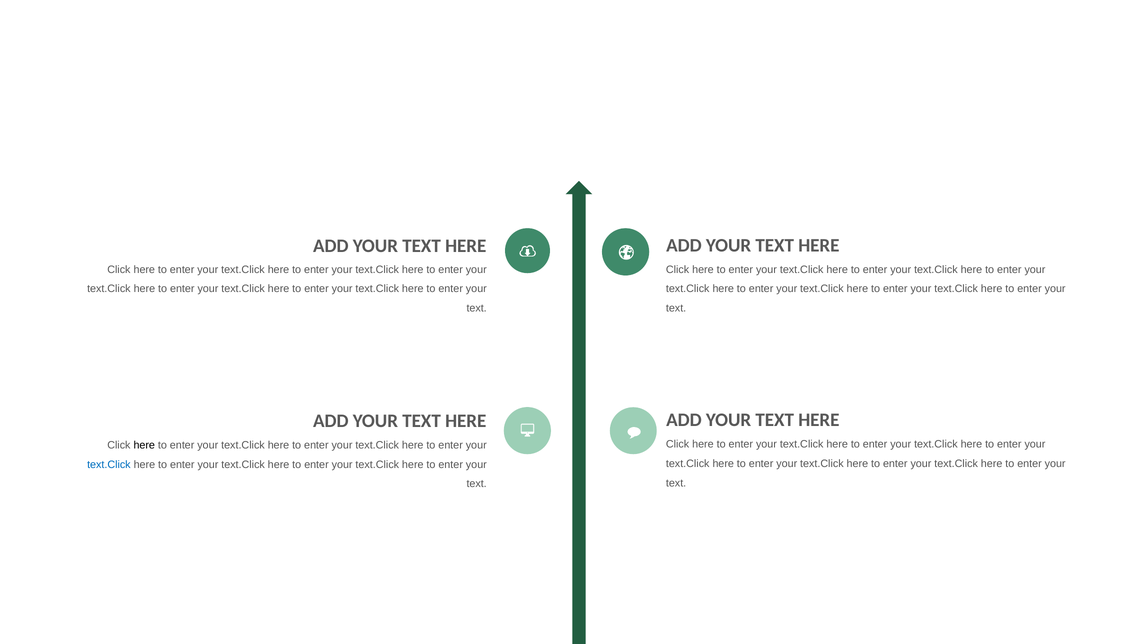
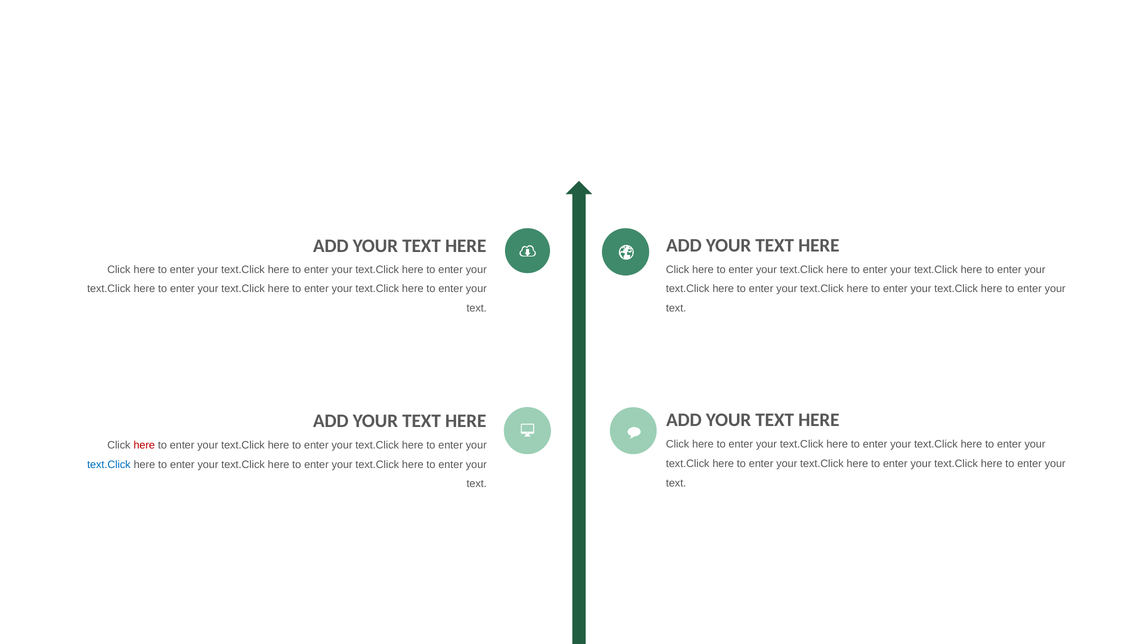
here at (144, 445) colour: black -> red
